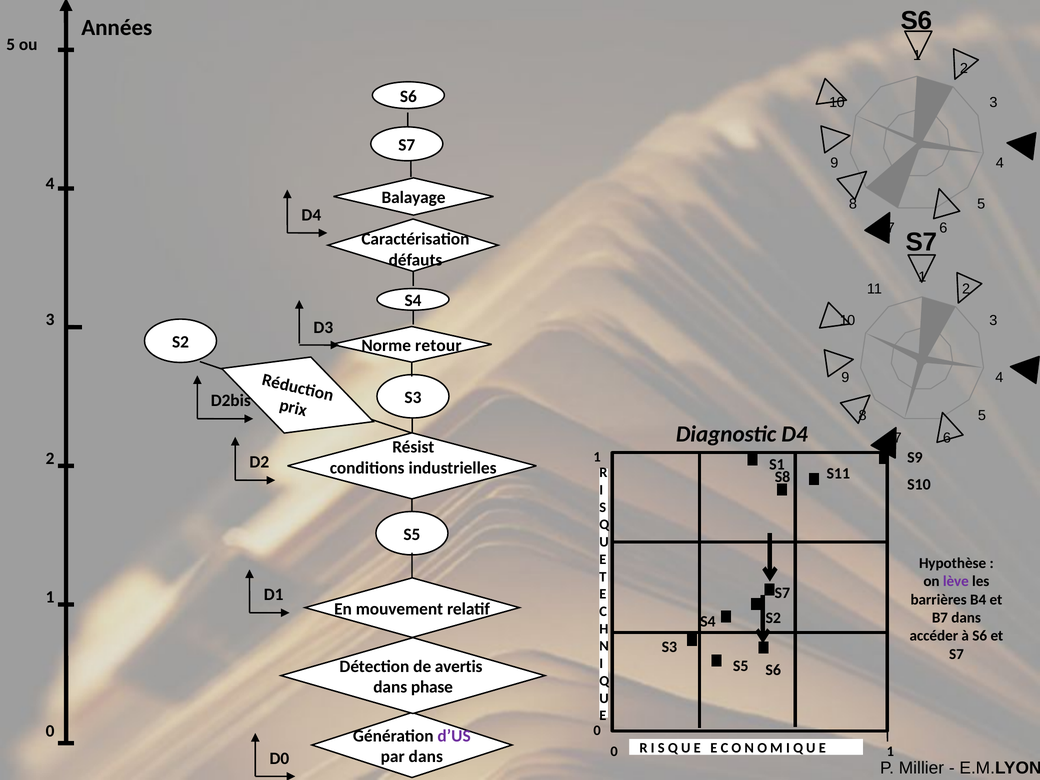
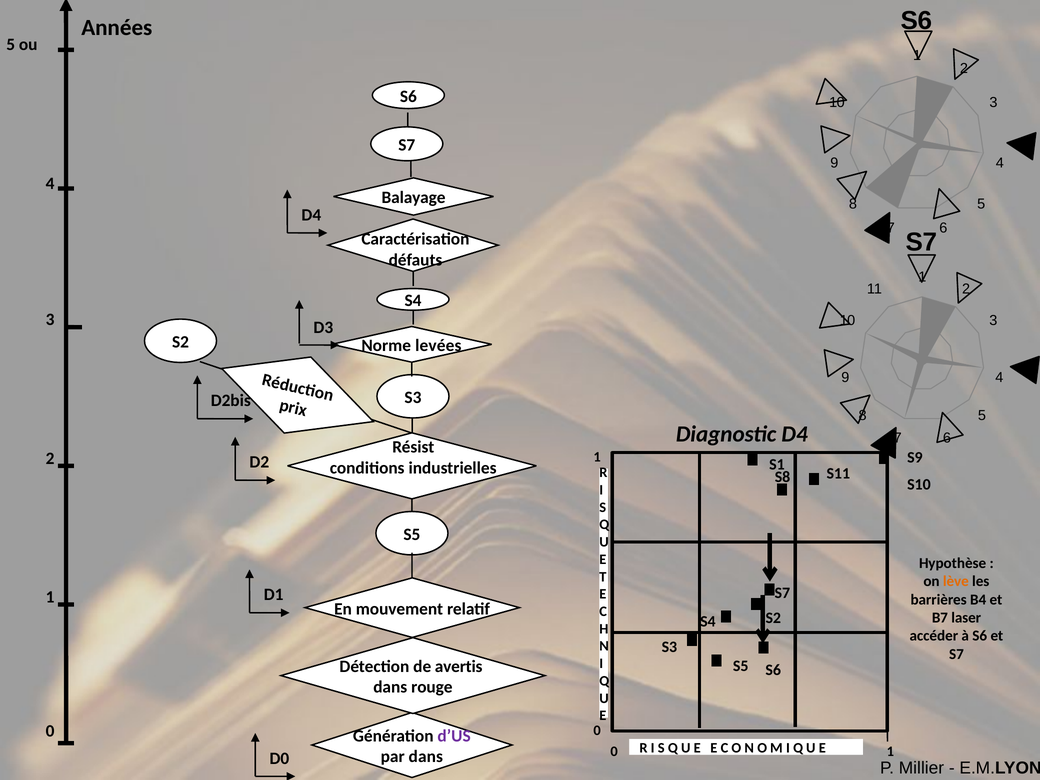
retour: retour -> levées
lève colour: purple -> orange
B7 dans: dans -> laser
phase: phase -> rouge
